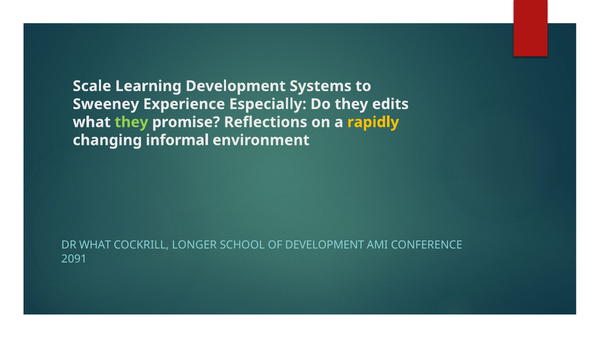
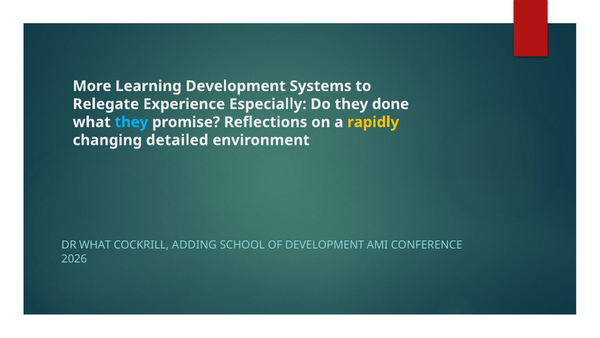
Scale: Scale -> More
Sweeney: Sweeney -> Relegate
edits: edits -> done
they at (131, 122) colour: light green -> light blue
informal: informal -> detailed
LONGER: LONGER -> ADDING
2091: 2091 -> 2026
